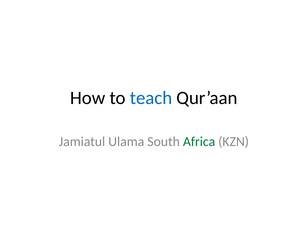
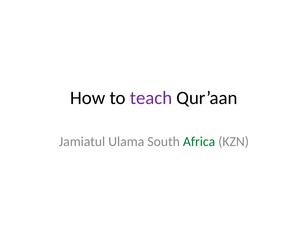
teach colour: blue -> purple
